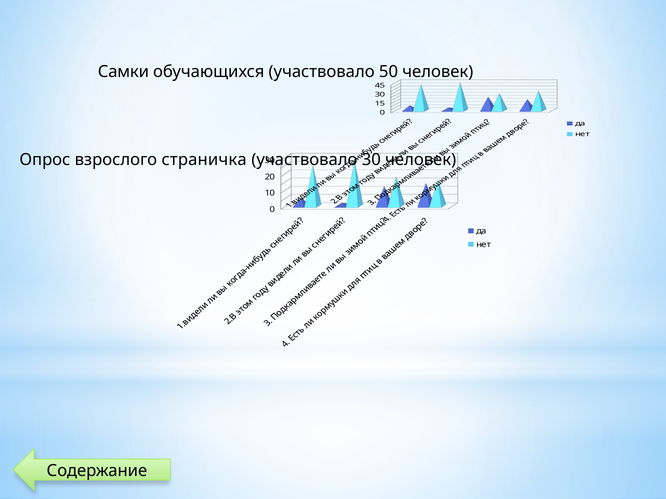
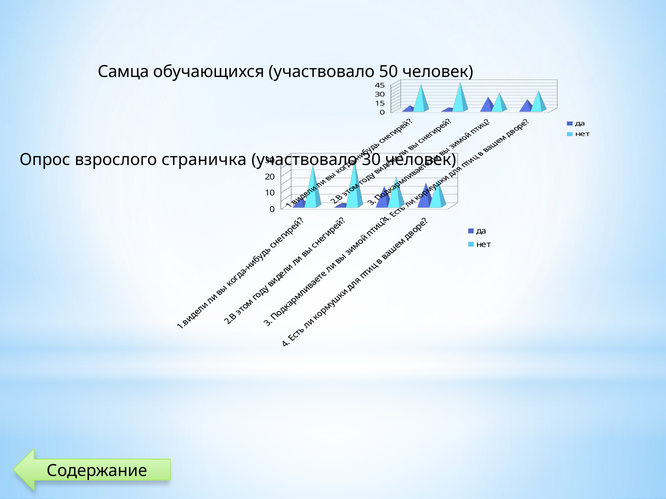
Самки: Самки -> Самца
